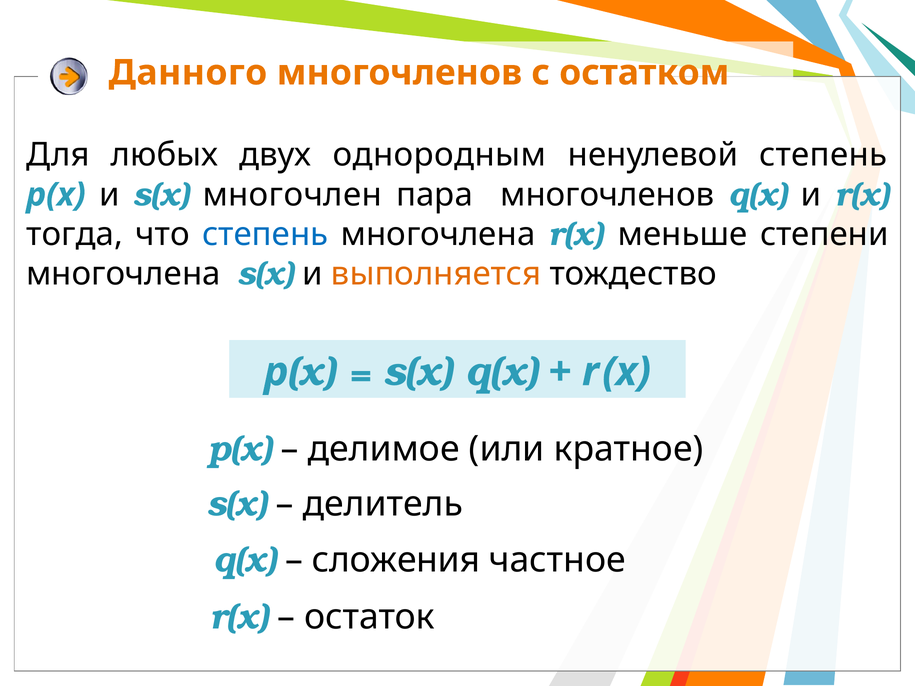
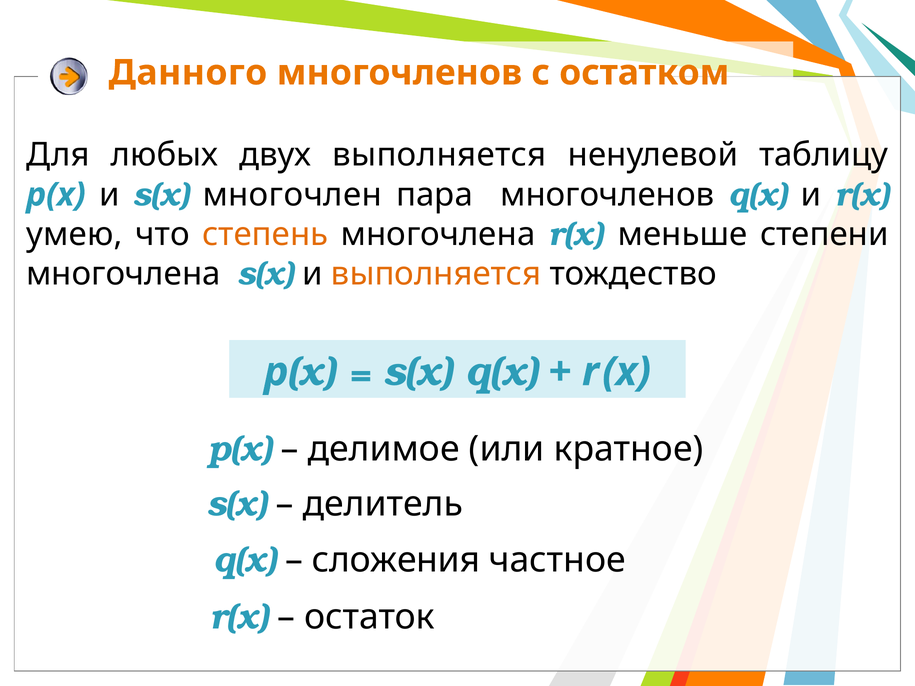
двух однородным: однородным -> выполняется
ненулевой степень: степень -> таблицу
тогда: тогда -> умею
степень at (265, 234) colour: blue -> orange
